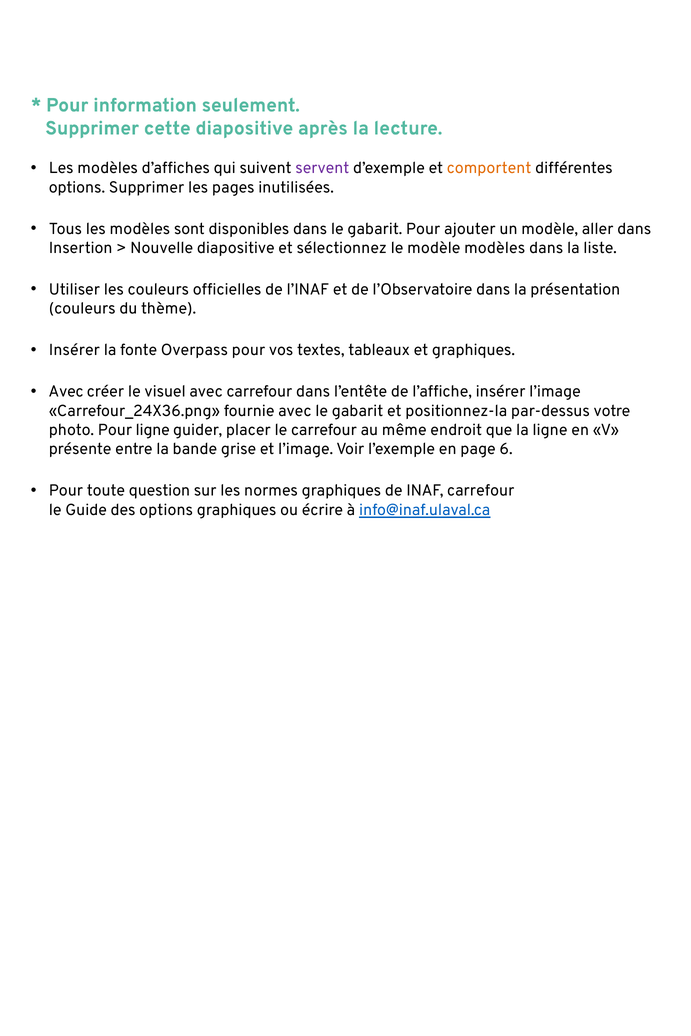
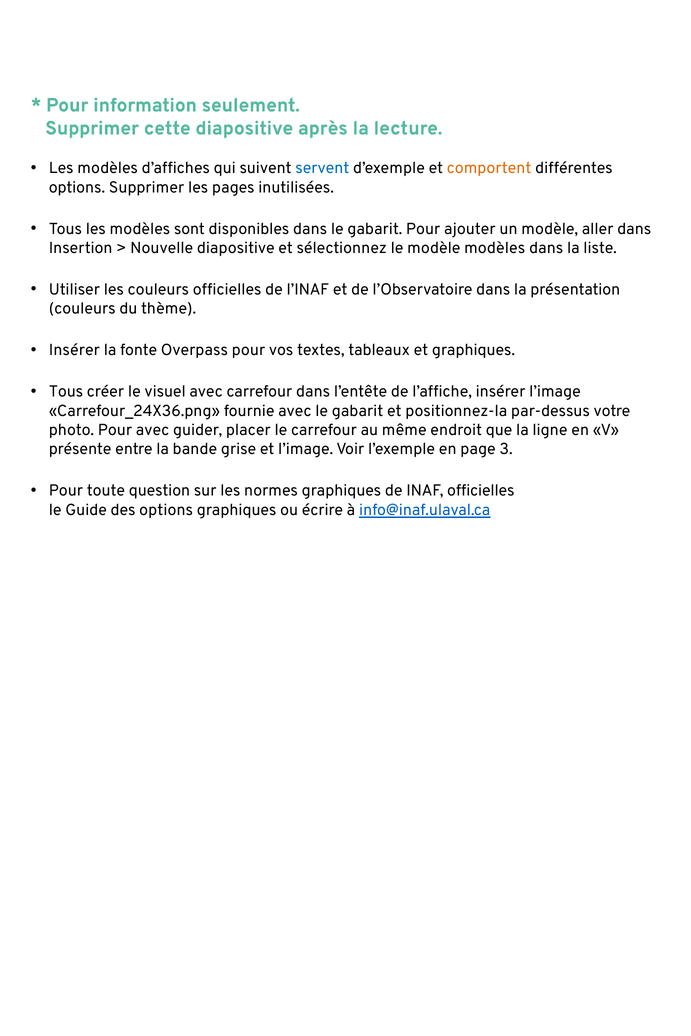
servent colour: purple -> blue
Avec at (66, 392): Avec -> Tous
Pour ligne: ligne -> avec
6: 6 -> 3
INAF carrefour: carrefour -> officielles
